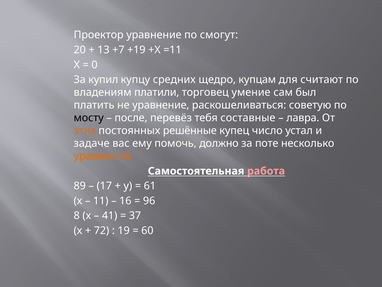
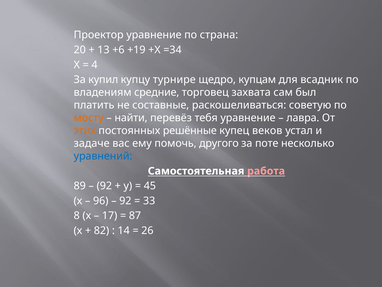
смогут: смогут -> страна
+7: +7 -> +6
=11: =11 -> =34
0: 0 -> 4
средних: средних -> турнире
считают: считают -> всадник
платили: платили -> средние
умение: умение -> захвата
не уравнение: уравнение -> составные
мосту colour: black -> orange
после: после -> найти
тебя составные: составные -> уравнение
число: число -> веков
должно: должно -> другого
уравнений colour: orange -> blue
17 at (104, 186): 17 -> 92
61: 61 -> 45
11: 11 -> 96
16 at (125, 201): 16 -> 92
96: 96 -> 33
41: 41 -> 17
37: 37 -> 87
72: 72 -> 82
19: 19 -> 14
60: 60 -> 26
